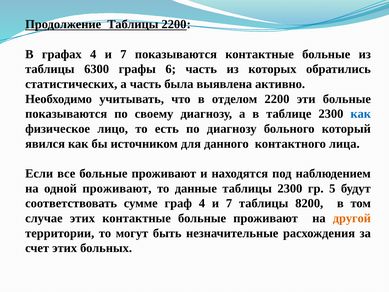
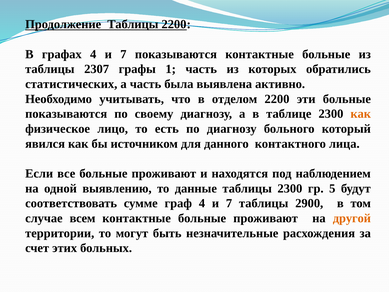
6300: 6300 -> 2307
6: 6 -> 1
как at (361, 114) colour: blue -> orange
одной проживают: проживают -> выявлению
8200: 8200 -> 2900
случае этих: этих -> всем
